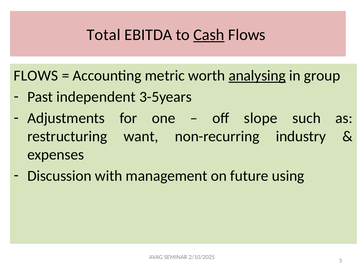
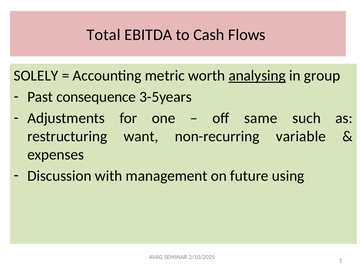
Cash underline: present -> none
FLOWS at (36, 76): FLOWS -> SOLELY
independent: independent -> consequence
slope: slope -> same
industry: industry -> variable
